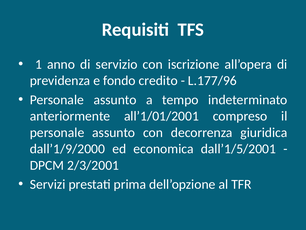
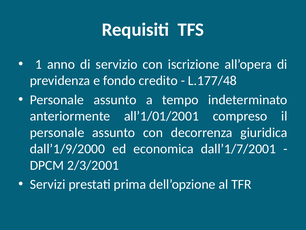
L.177/96: L.177/96 -> L.177/48
dall’1/5/2001: dall’1/5/2001 -> dall’1/7/2001
